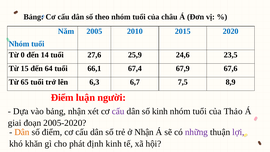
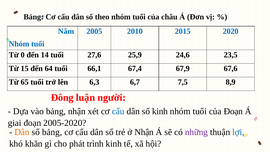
Điểm at (62, 97): Điểm -> Đông
cấu at (118, 111) colour: purple -> blue
của Thảo: Thảo -> Đoạn
số điểm: điểm -> bảng
lợi colour: purple -> blue
định: định -> trình
